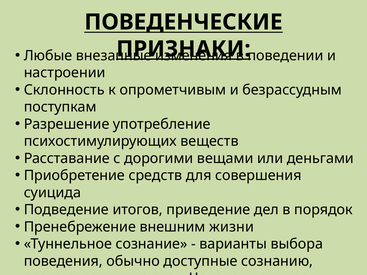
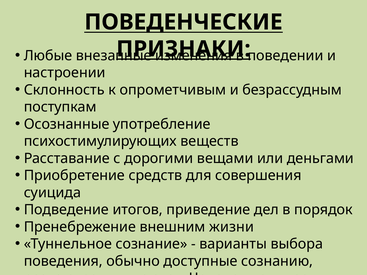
Разрешение at (67, 124): Разрешение -> Осознанные
